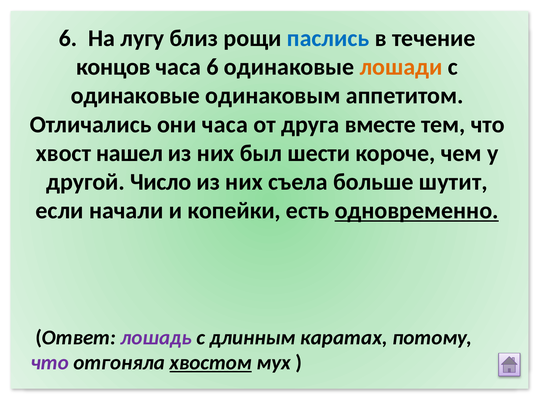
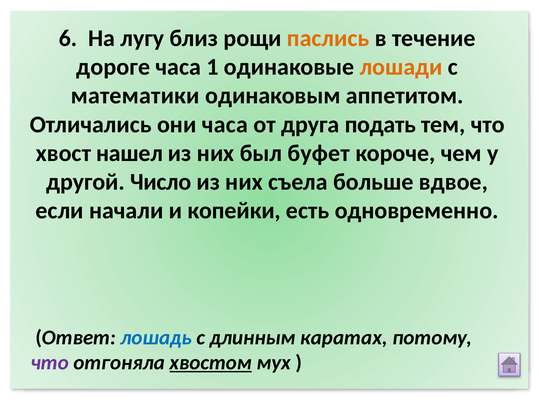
паслись colour: blue -> orange
концов: концов -> дороге
часа 6: 6 -> 1
одинаковые at (135, 96): одинаковые -> математики
вместе: вместе -> подать
шести: шести -> буфет
шутит: шутит -> вдвое
одновременно underline: present -> none
лошадь colour: purple -> blue
